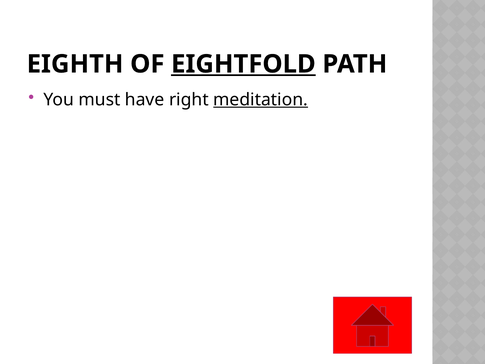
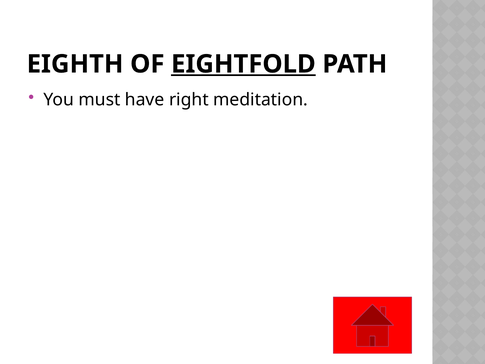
meditation underline: present -> none
